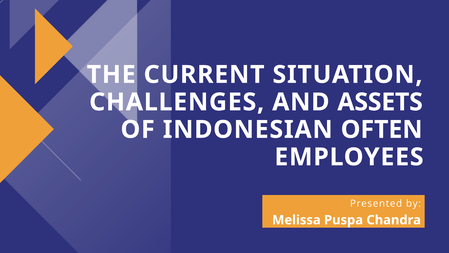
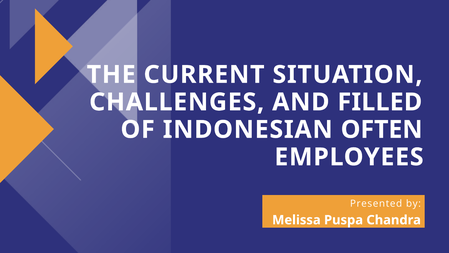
ASSETS: ASSETS -> FILLED
